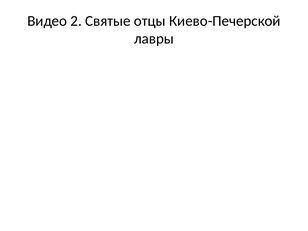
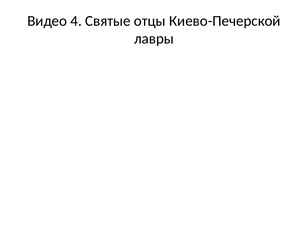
2: 2 -> 4
